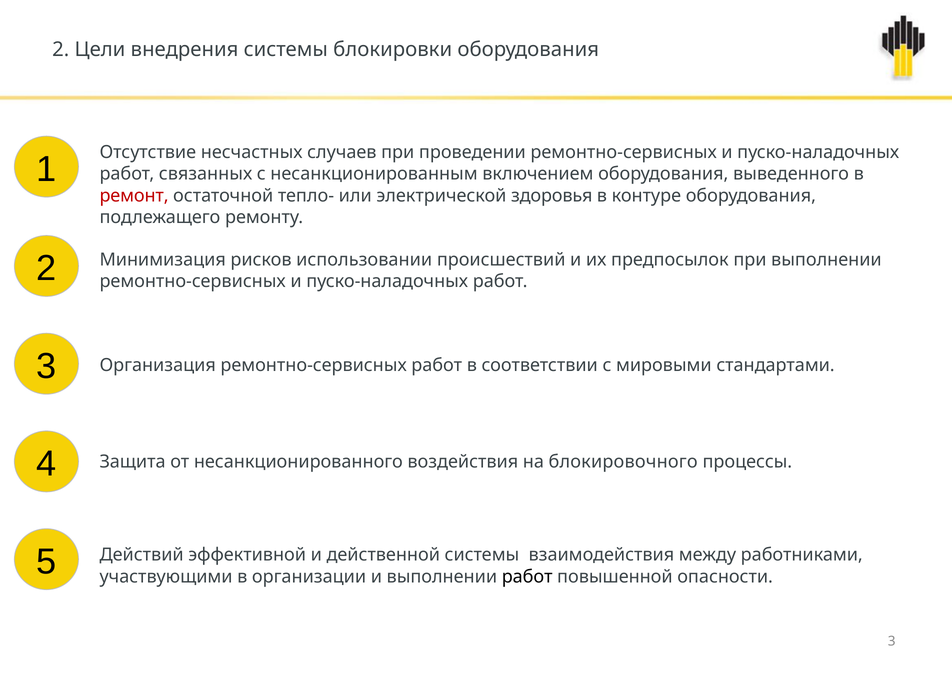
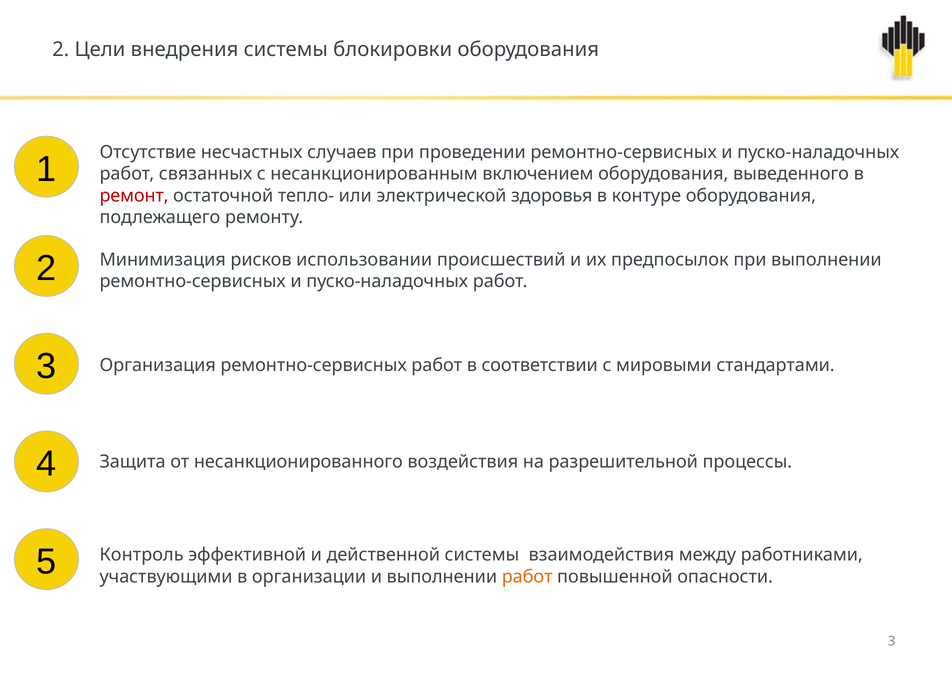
блокировочного: блокировочного -> разрешительной
Действий: Действий -> Контроль
работ at (527, 577) colour: black -> orange
